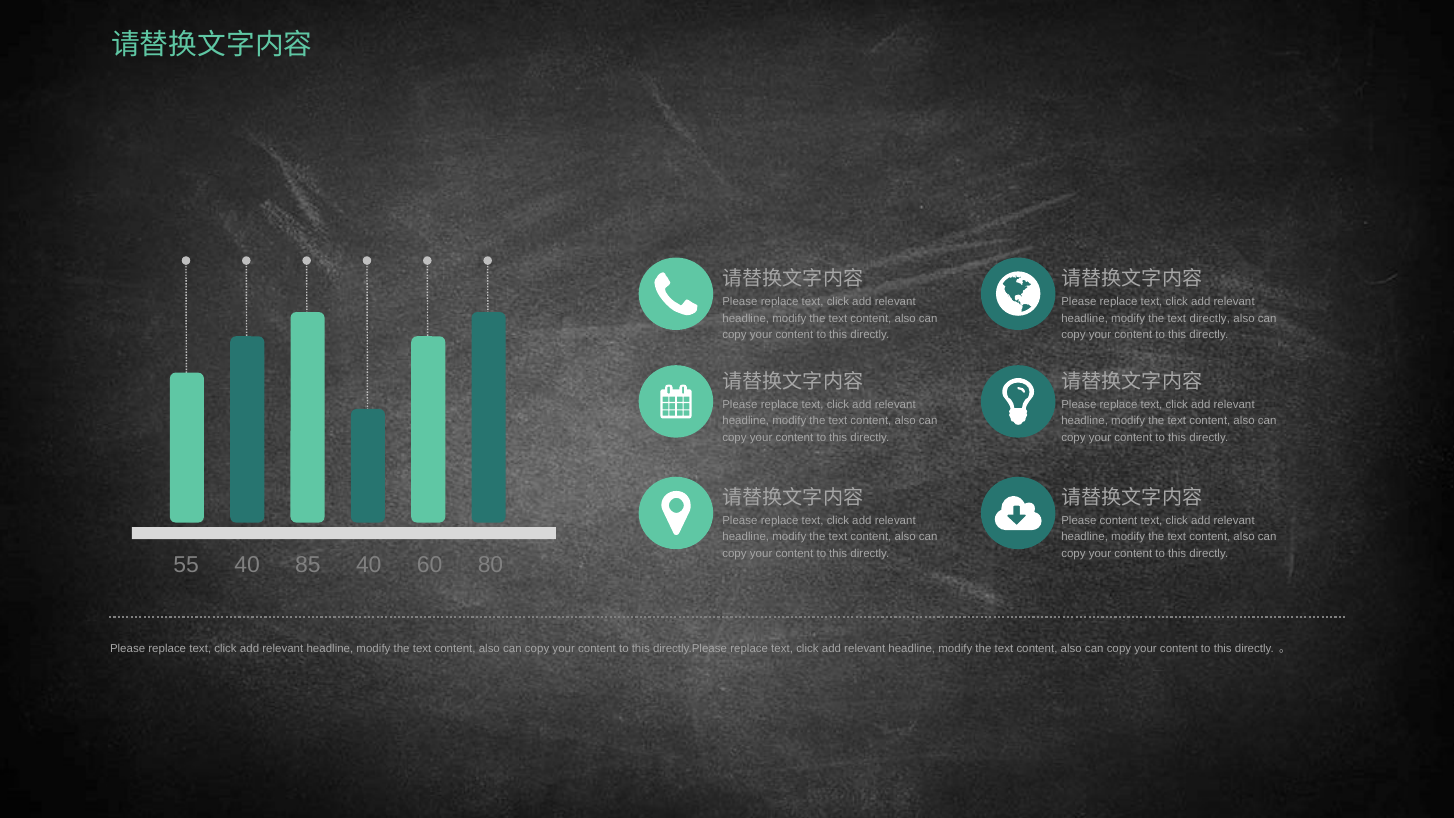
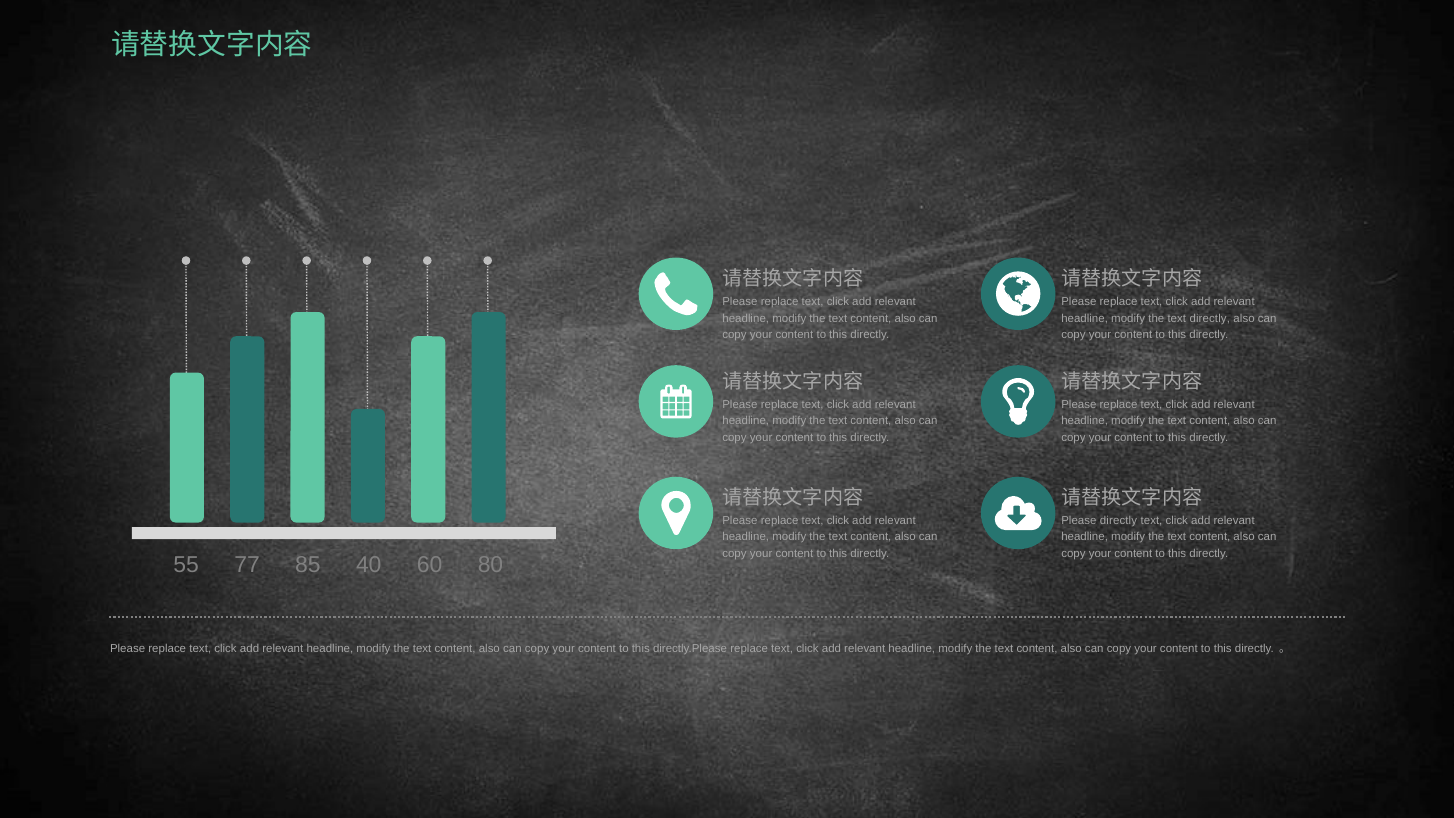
Please content: content -> directly
55 40: 40 -> 77
